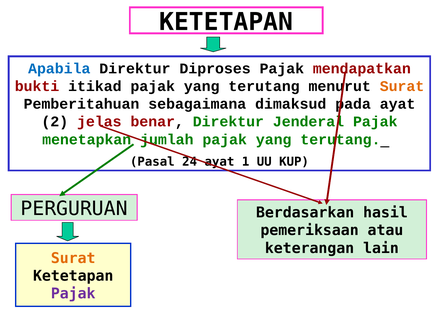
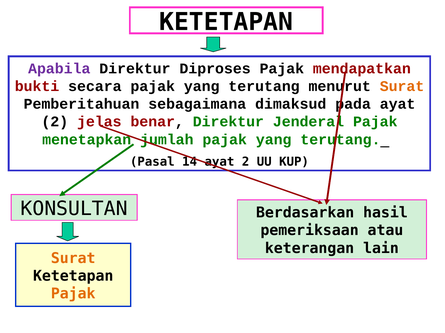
Apabila colour: blue -> purple
itikad: itikad -> secara
24: 24 -> 14
1 at (246, 162): 1 -> 2
PERGURUAN: PERGURUAN -> KONSULTAN
Pajak at (73, 294) colour: purple -> orange
